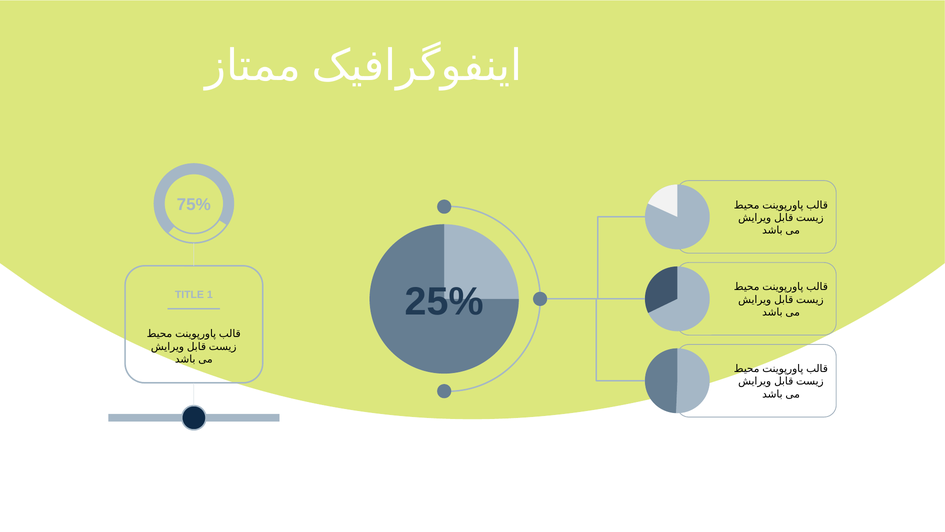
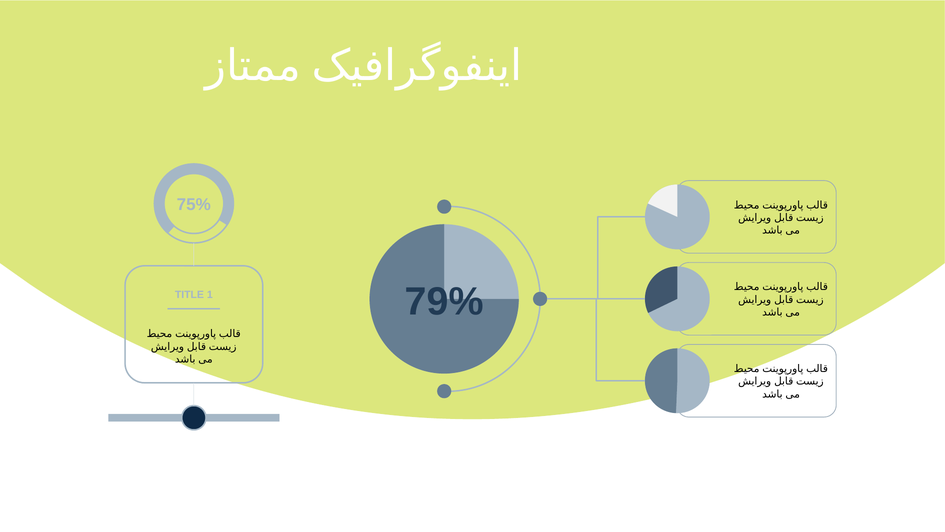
25%: 25% -> 79%
